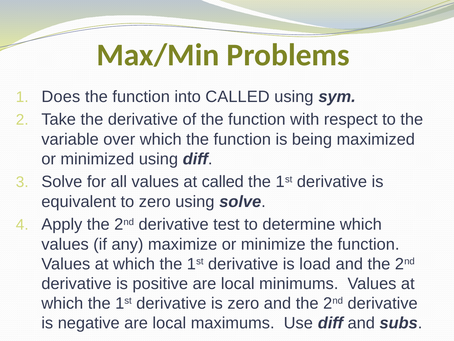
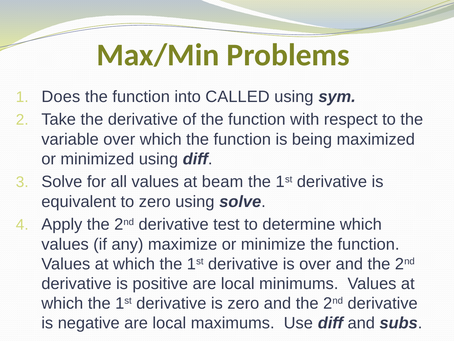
at called: called -> beam
is load: load -> over
